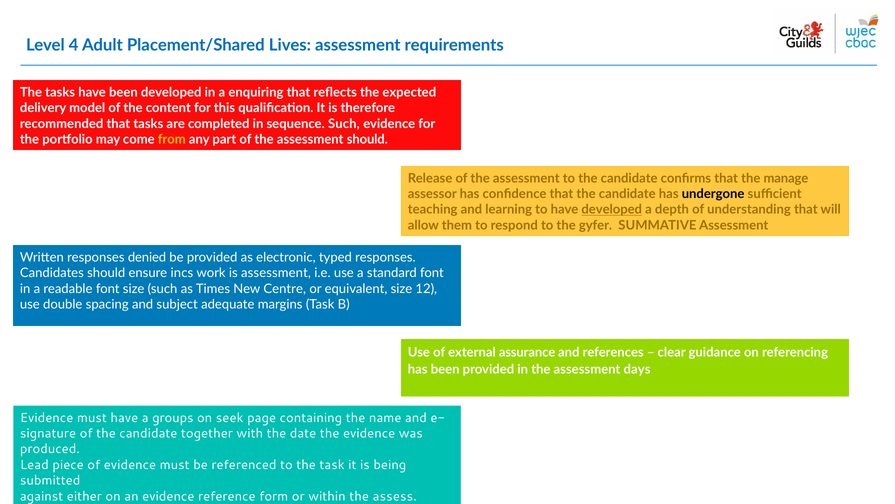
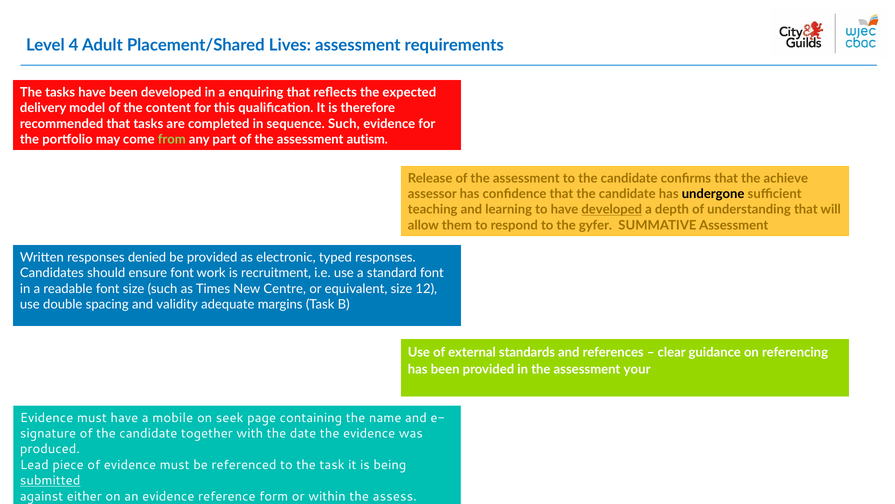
from colour: yellow -> light green
assessment should: should -> autism
manage: manage -> achieve
ensure incs: incs -> font
is assessment: assessment -> recruitment
subject: subject -> validity
assurance: assurance -> standards
days: days -> your
groups: groups -> mobile
submitted underline: none -> present
